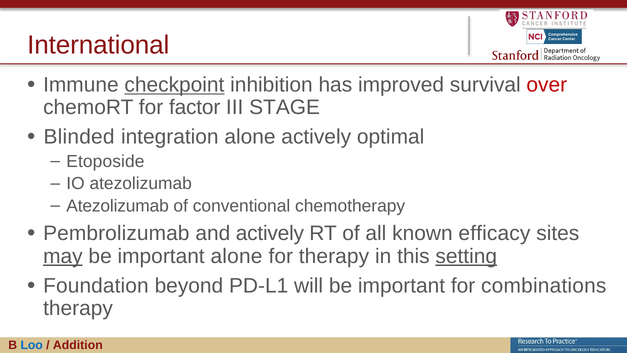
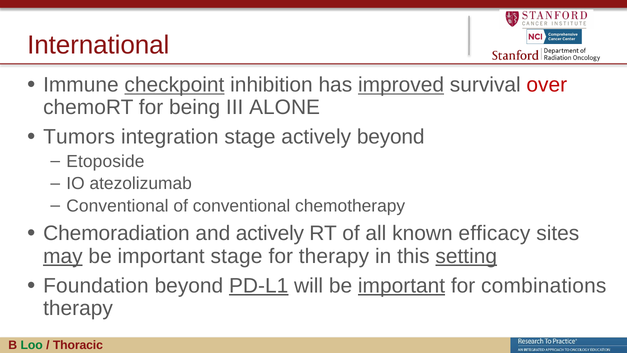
improved underline: none -> present
factor: factor -> being
STAGE: STAGE -> ALONE
Blinded: Blinded -> Tumors
integration alone: alone -> stage
actively optimal: optimal -> beyond
Atezolizumab at (118, 206): Atezolizumab -> Conventional
Pembrolizumab: Pembrolizumab -> Chemoradiation
important alone: alone -> stage
PD-L1 underline: none -> present
important at (402, 285) underline: none -> present
Loo colour: blue -> green
Addition: Addition -> Thoracic
